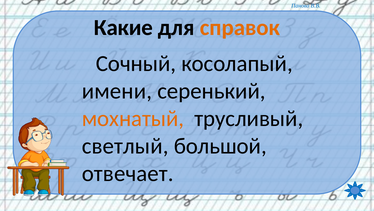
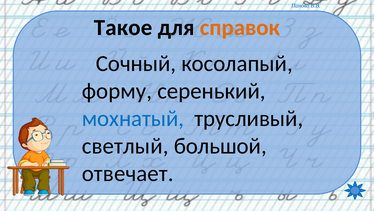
Какие: Какие -> Такое
имени: имени -> форму
мохнатый colour: orange -> blue
